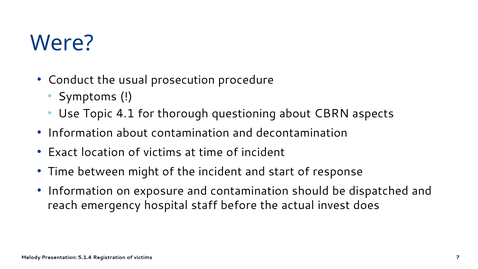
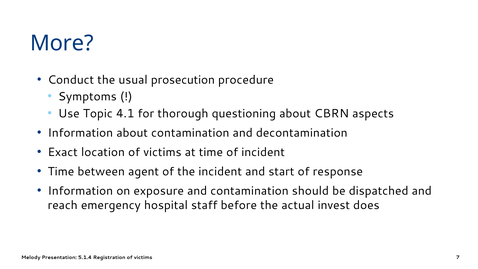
Were: Were -> More
might: might -> agent
